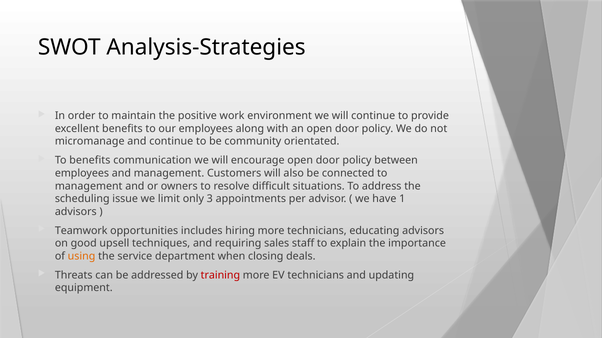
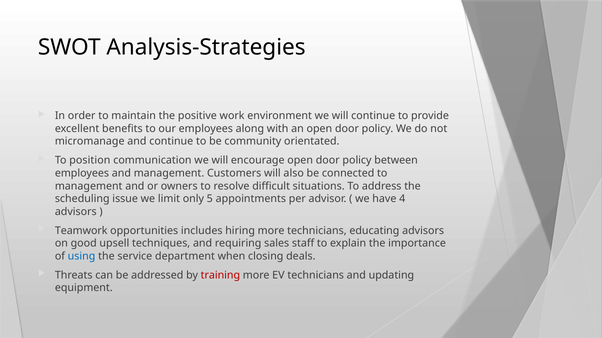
To benefits: benefits -> position
3: 3 -> 5
1: 1 -> 4
using colour: orange -> blue
